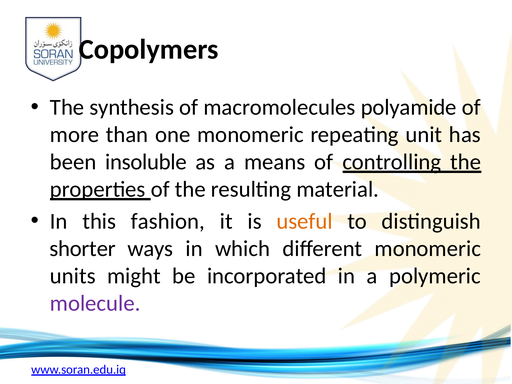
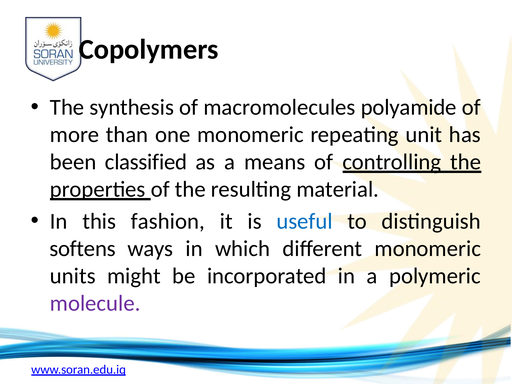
insoluble: insoluble -> classified
useful colour: orange -> blue
shorter: shorter -> softens
